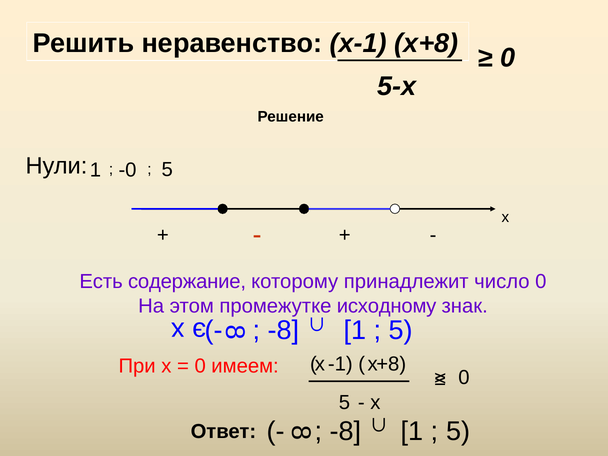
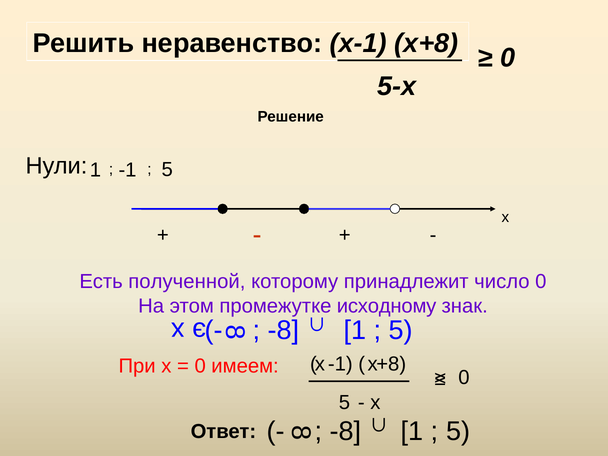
-0 at (128, 170): -0 -> -1
содержание: содержание -> полученной
